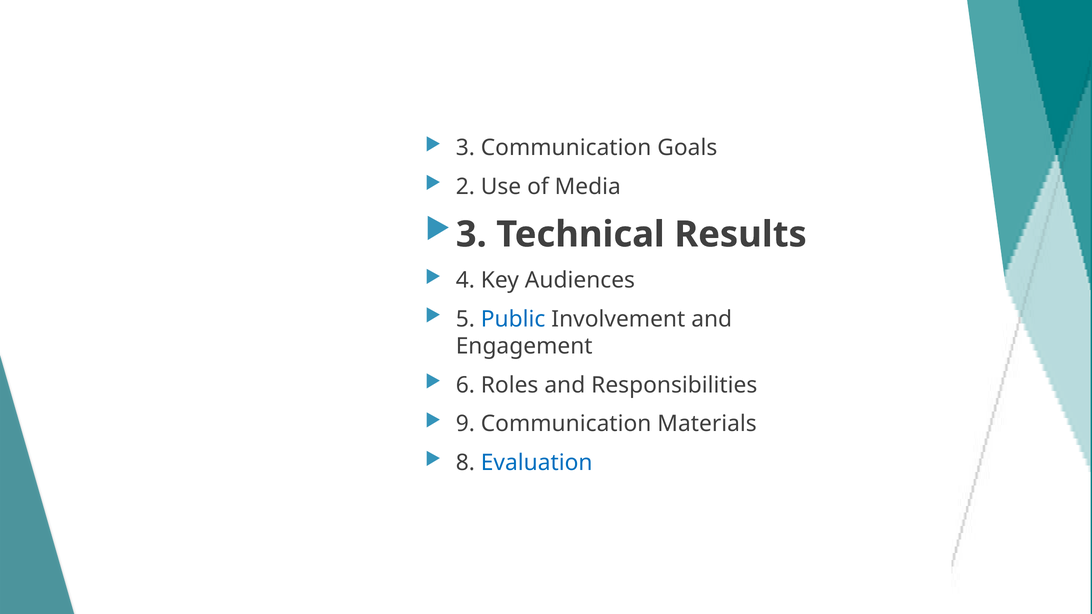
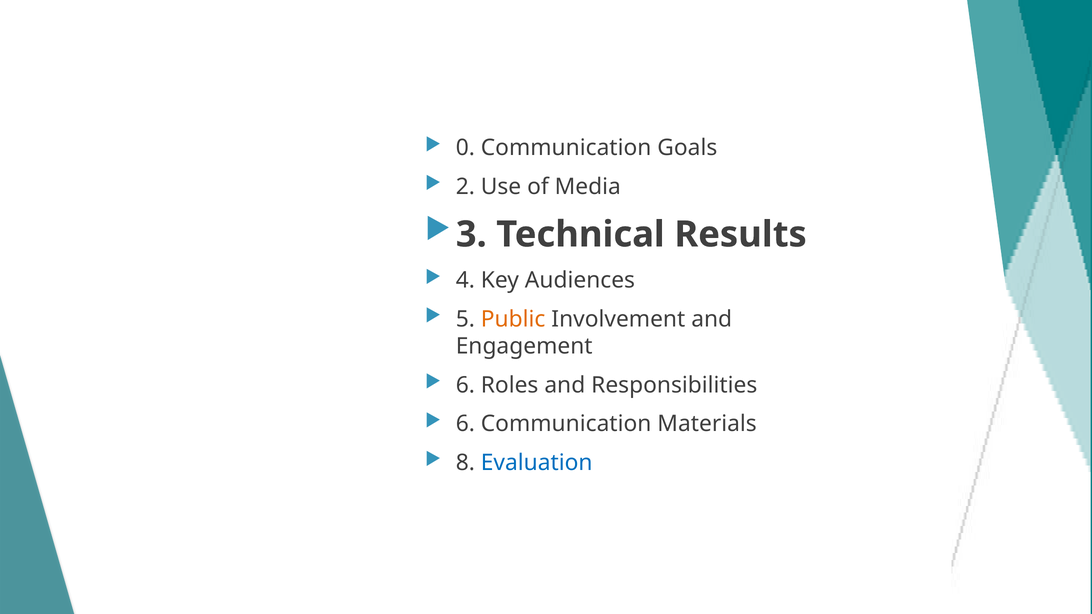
3 at (465, 148): 3 -> 0
Public colour: blue -> orange
9 at (465, 424): 9 -> 6
